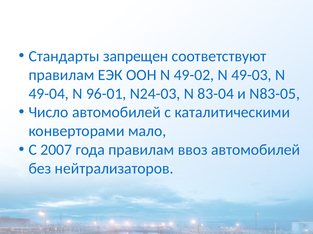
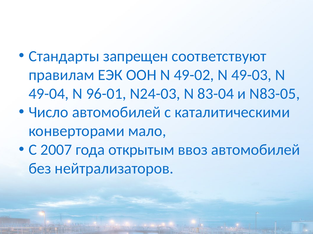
года правилам: правилам -> открытым
